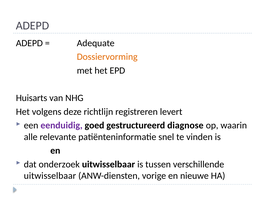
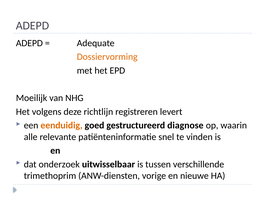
Huisarts: Huisarts -> Moeilijk
eenduidig colour: purple -> orange
uitwisselbaar at (50, 176): uitwisselbaar -> trimethoprim
